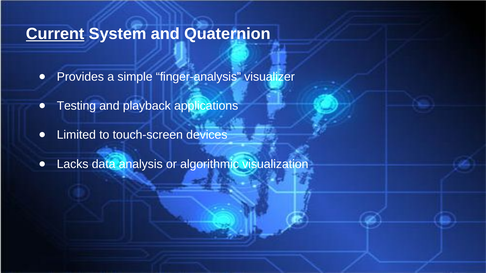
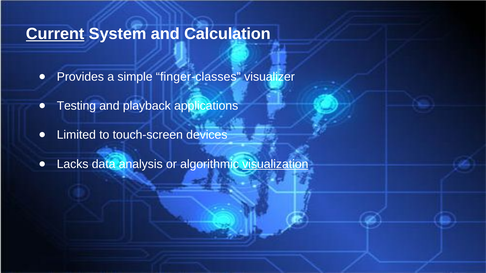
Quaternion: Quaternion -> Calculation
finger-analysis: finger-analysis -> finger-classes
visualization underline: none -> present
